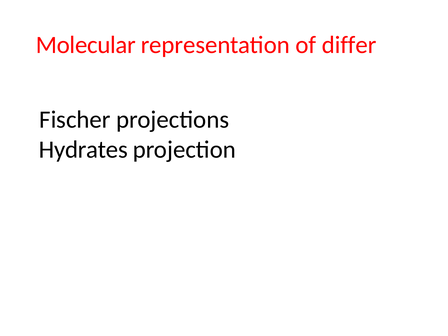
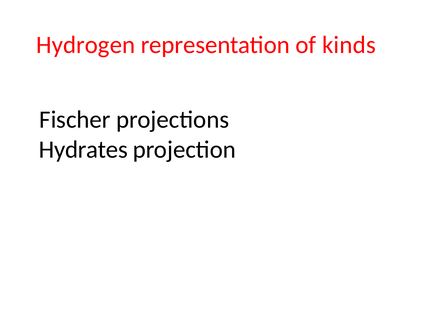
Molecular: Molecular -> Hydrogen
differ: differ -> kinds
